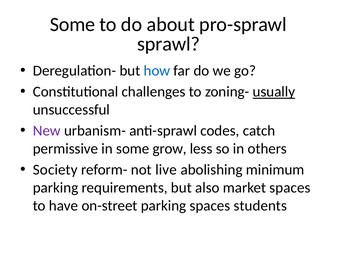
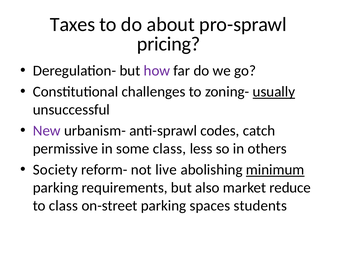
Some at (73, 25): Some -> Taxes
sprawl: sprawl -> pricing
how colour: blue -> purple
some grow: grow -> class
minimum underline: none -> present
market spaces: spaces -> reduce
to have: have -> class
